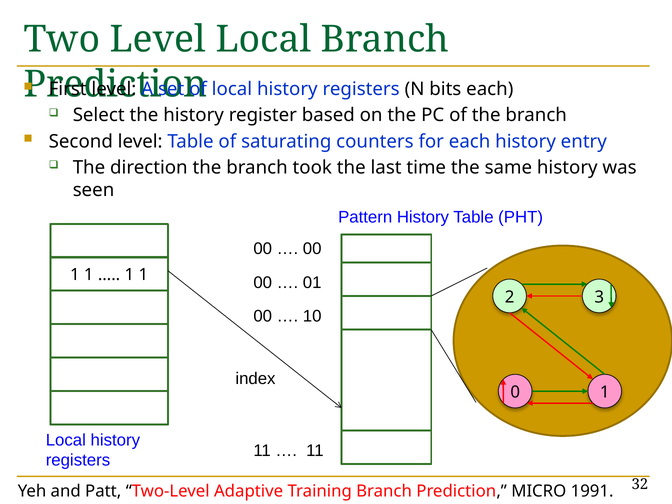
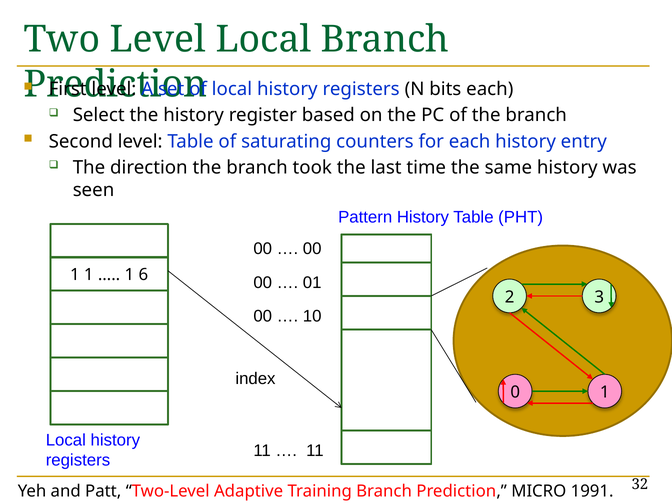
1 at (143, 275): 1 -> 6
